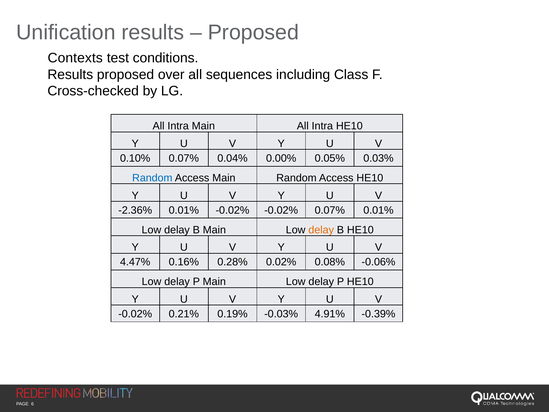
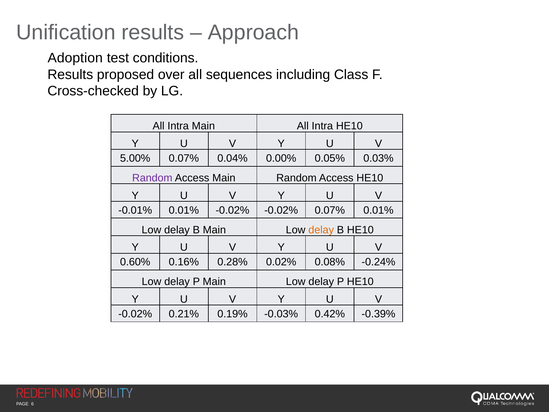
Proposed at (253, 32): Proposed -> Approach
Contexts: Contexts -> Adoption
0.10%: 0.10% -> 5.00%
Random at (152, 178) colour: blue -> purple
-2.36%: -2.36% -> -0.01%
4.47%: 4.47% -> 0.60%
-0.06%: -0.06% -> -0.24%
4.91%: 4.91% -> 0.42%
